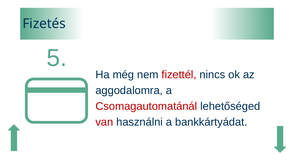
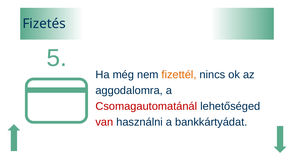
fizettél colour: red -> orange
